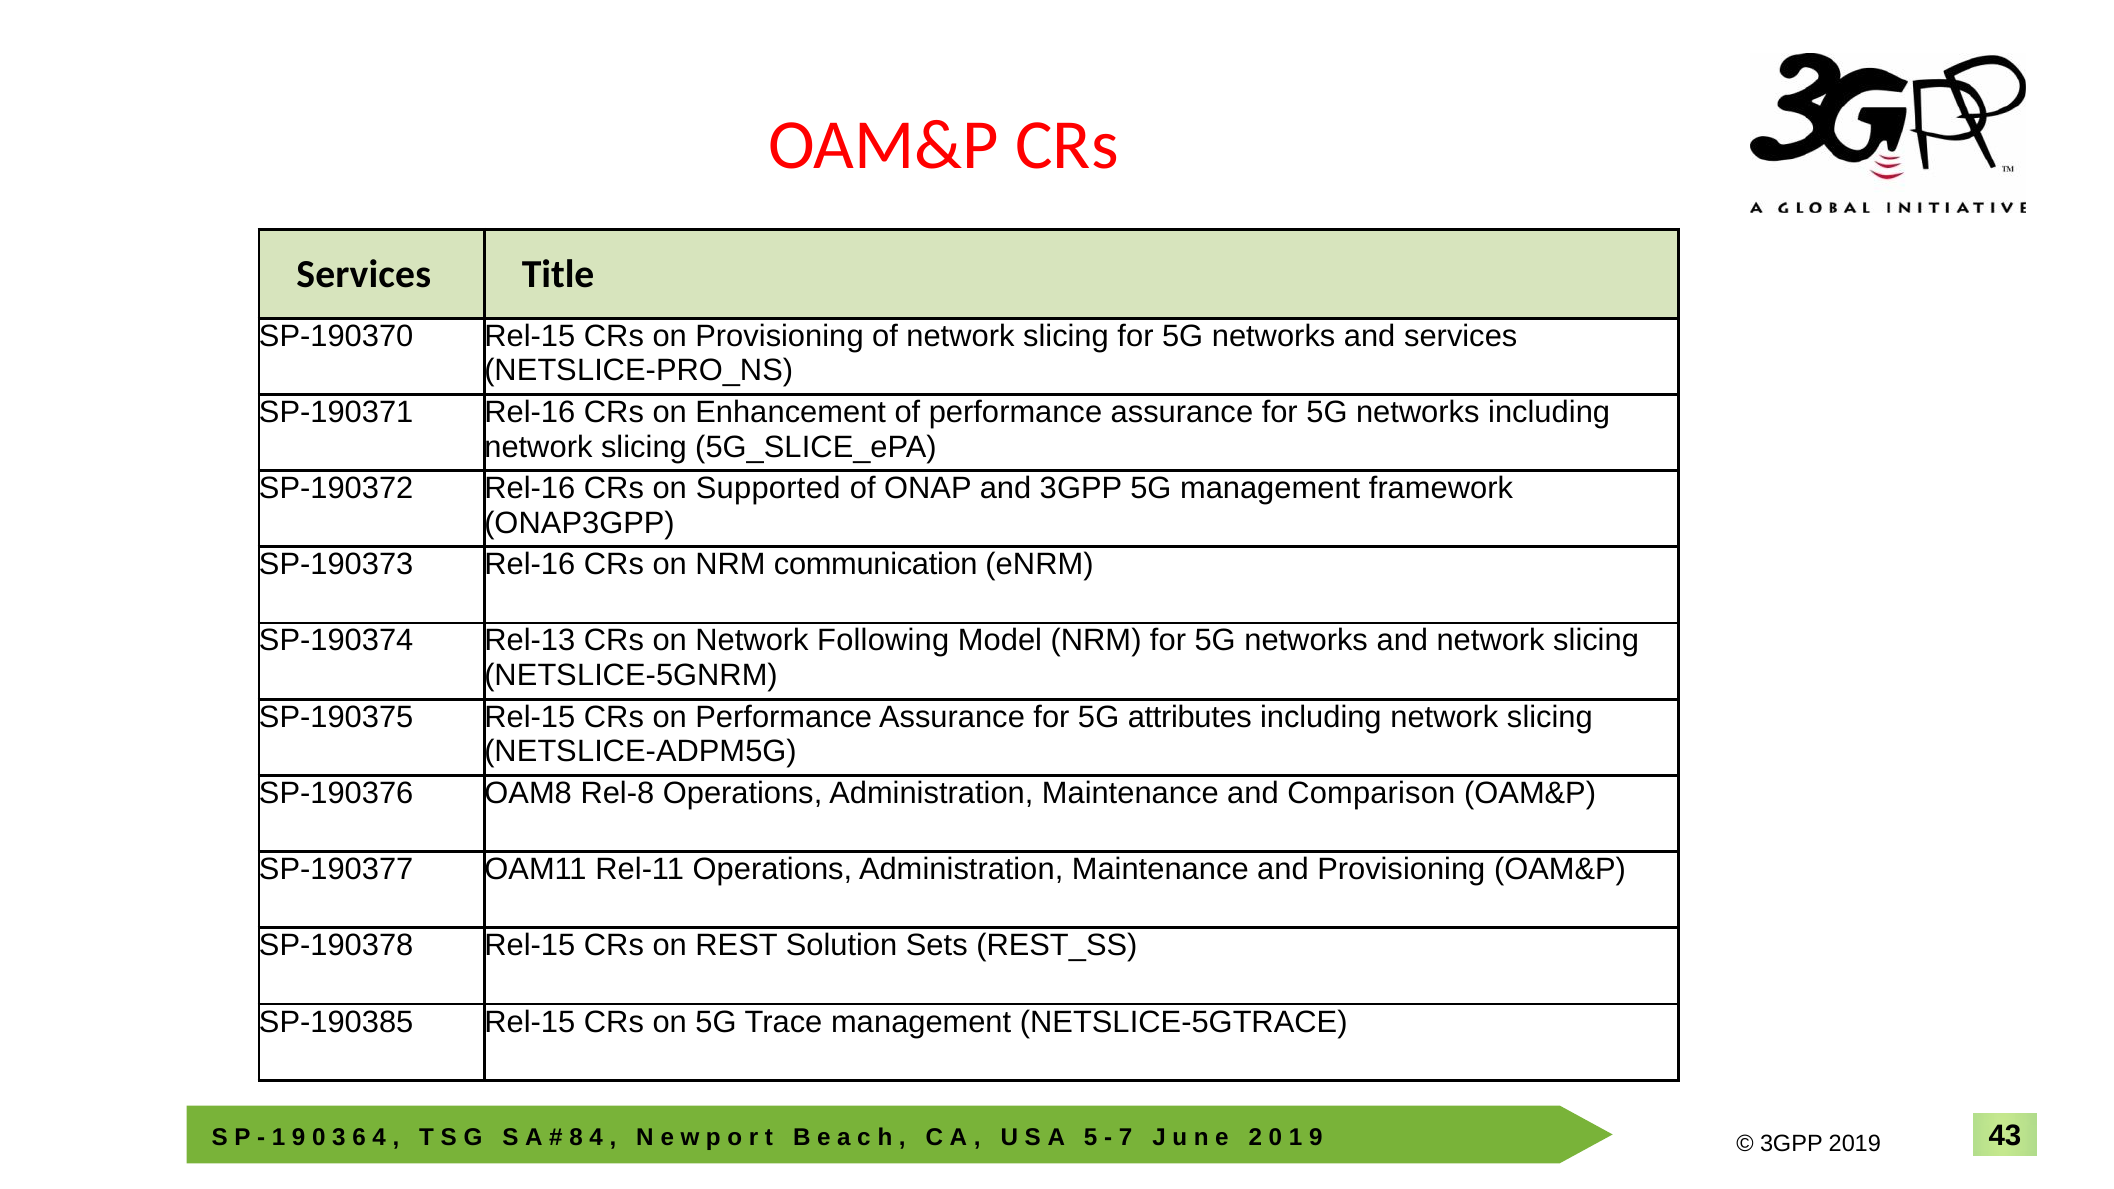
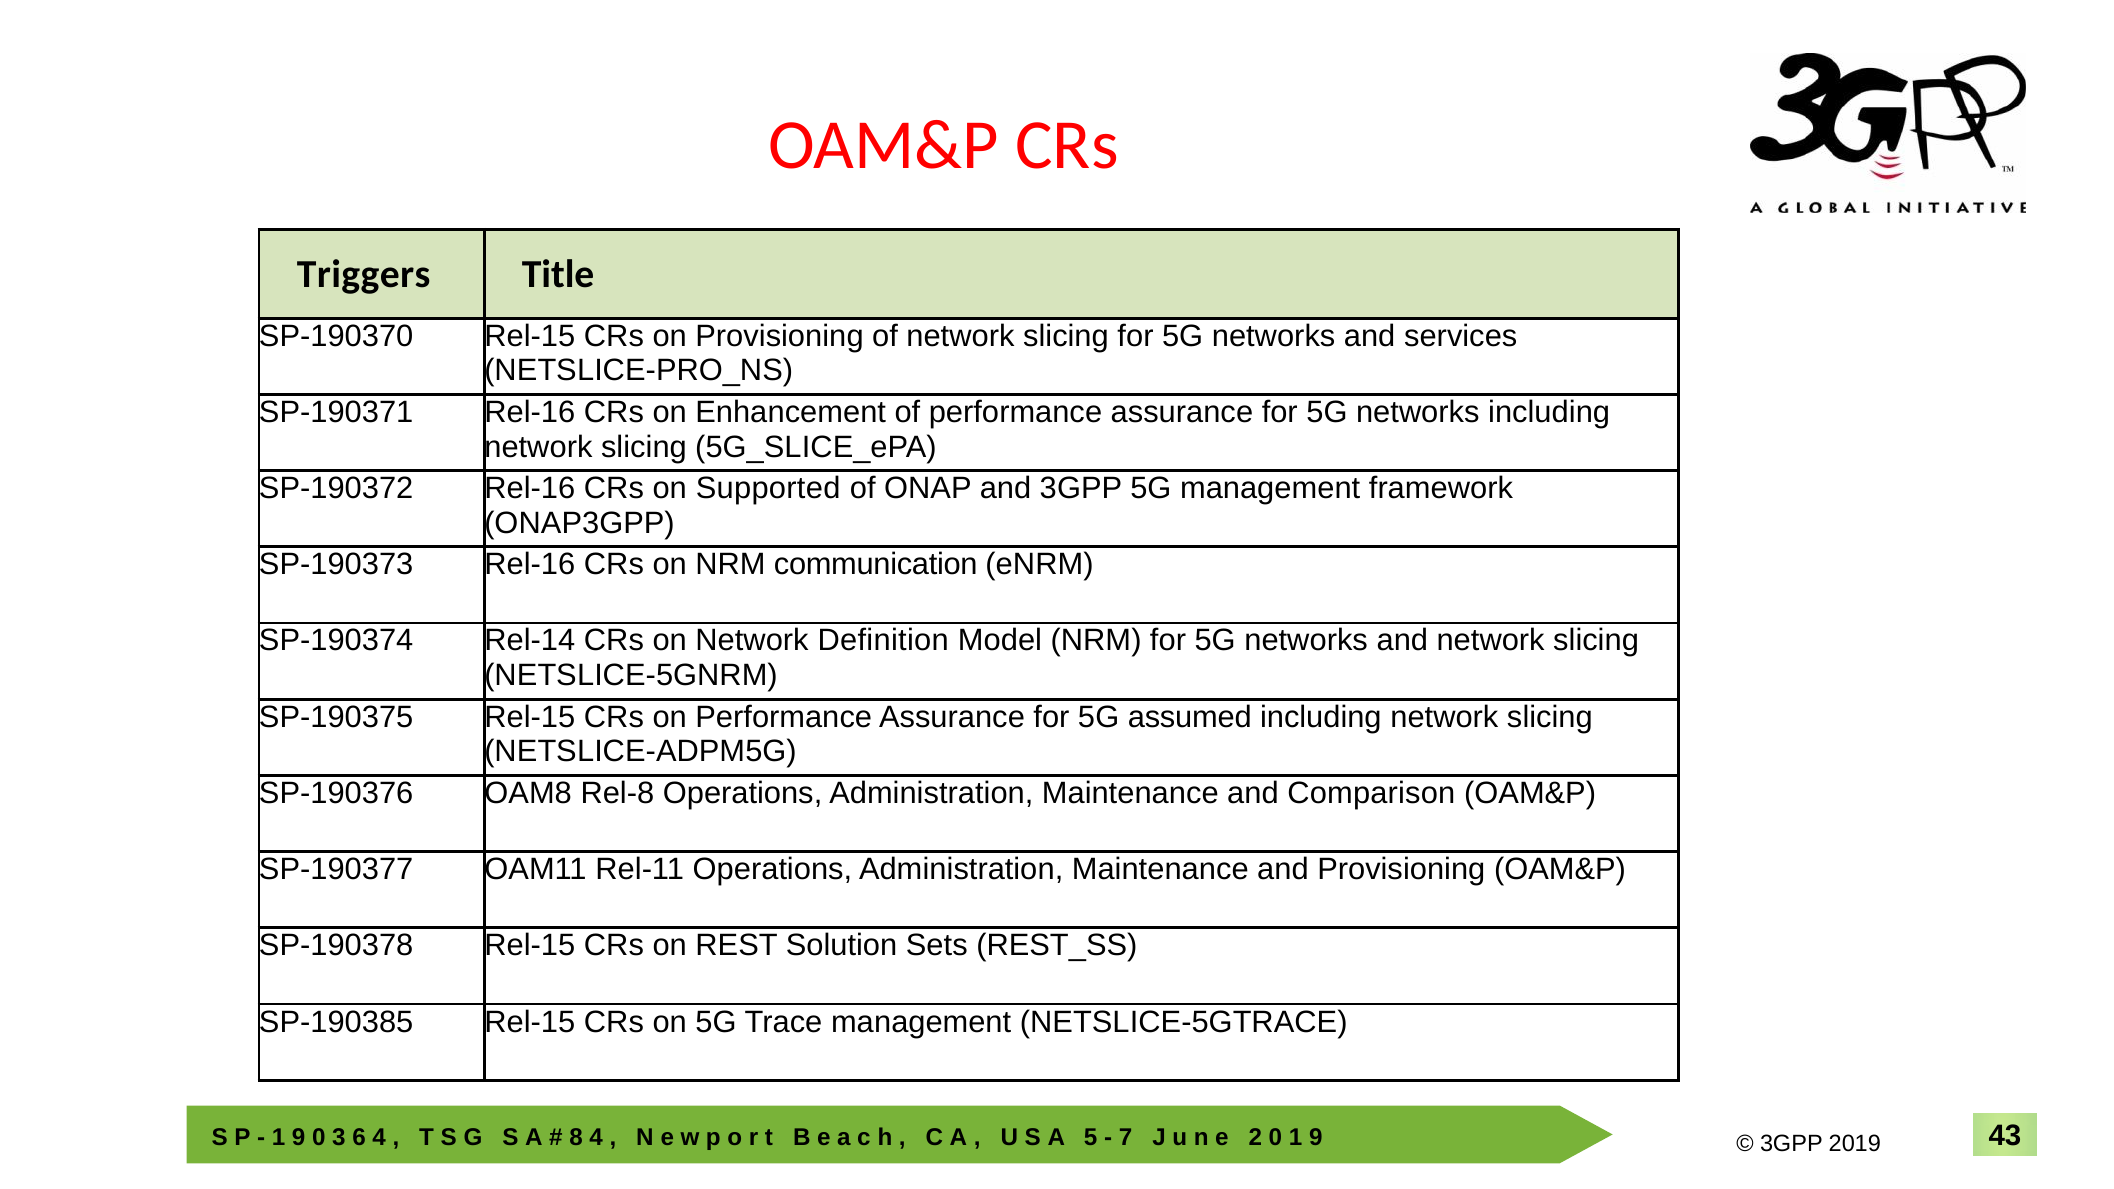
Services at (364, 274): Services -> Triggers
Rel-13: Rel-13 -> Rel-14
Following: Following -> Definition
attributes: attributes -> assumed
